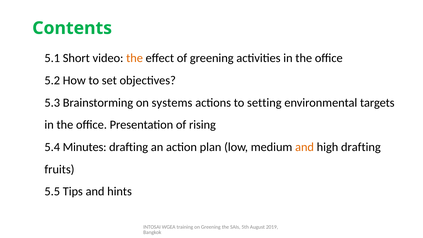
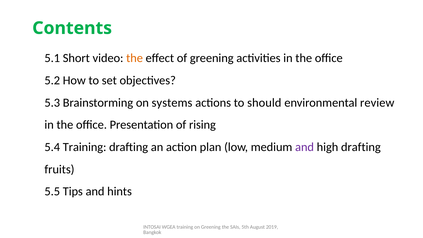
setting: setting -> should
targets: targets -> review
5.4 Minutes: Minutes -> Training
and at (305, 147) colour: orange -> purple
